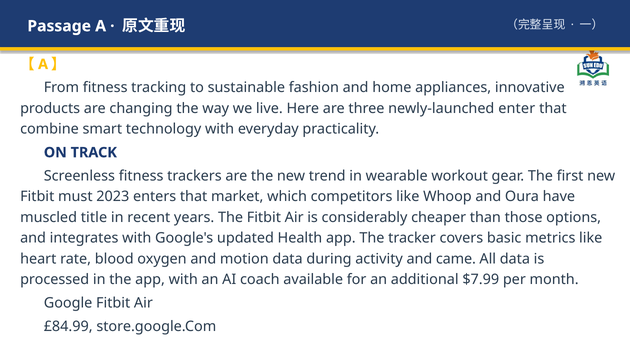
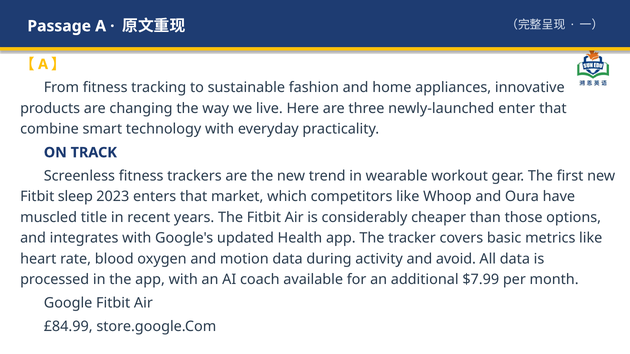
must: must -> sleep
came: came -> avoid
